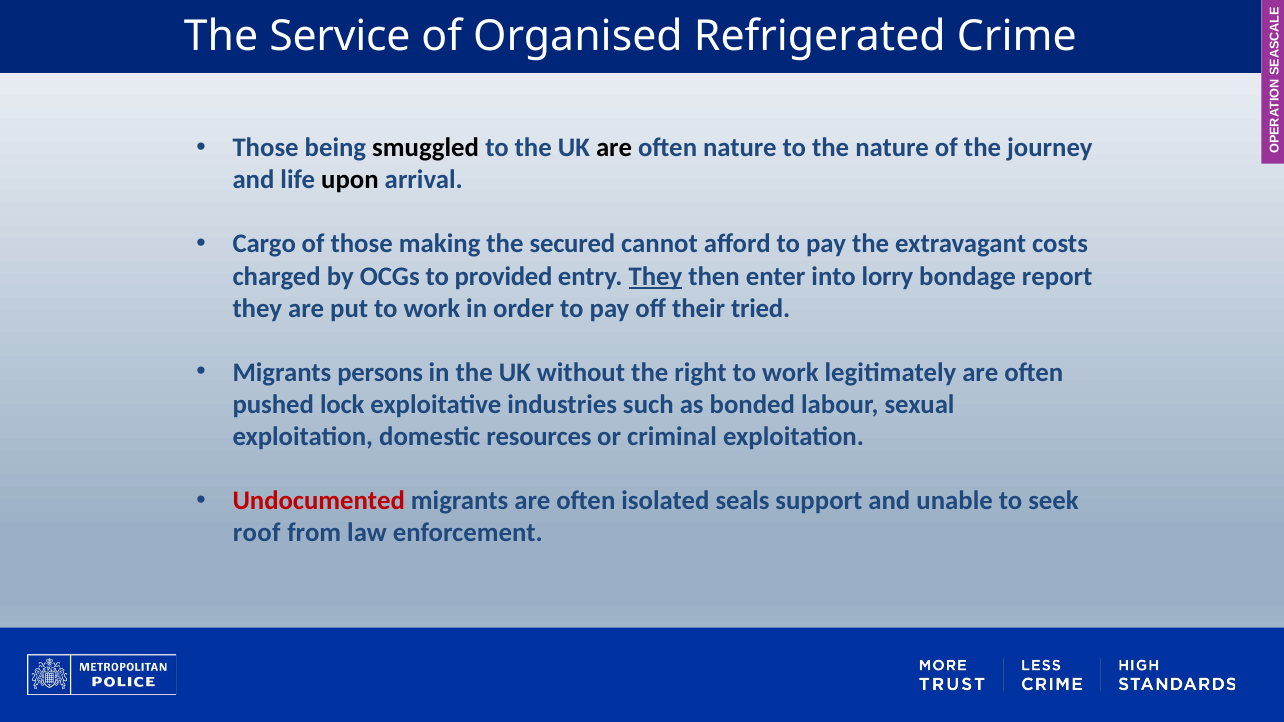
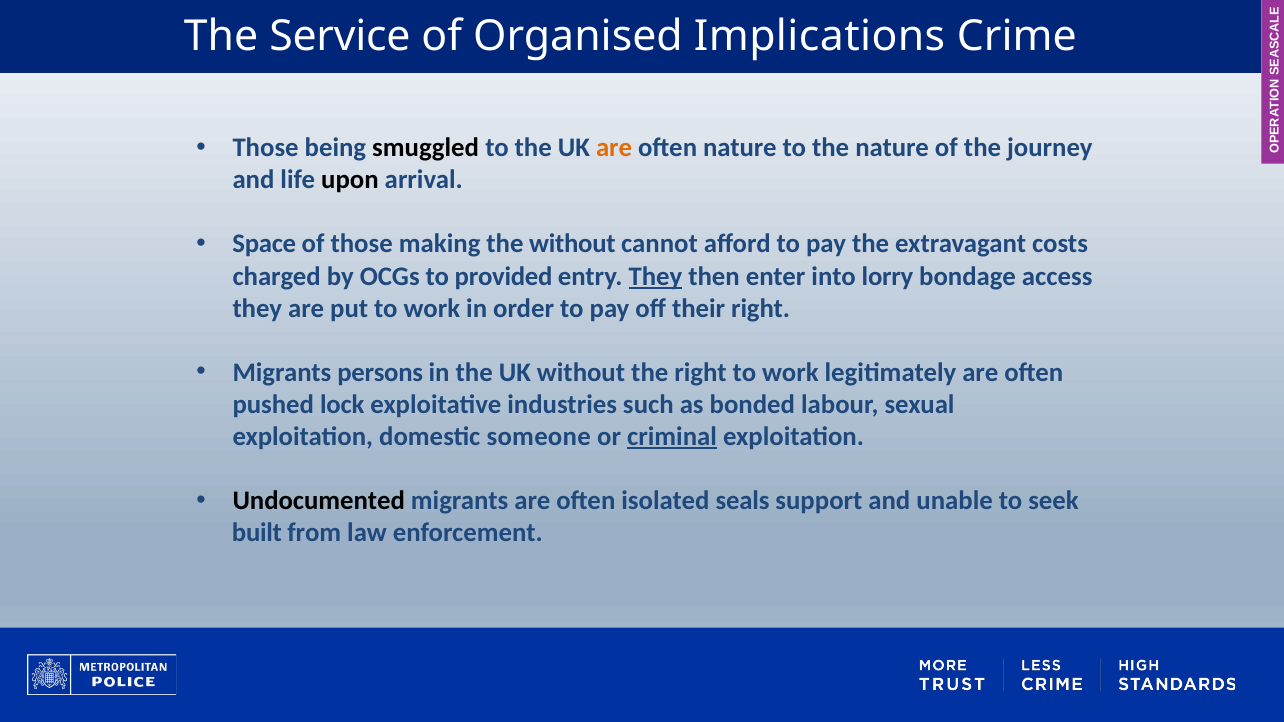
Refrigerated: Refrigerated -> Implications
are at (614, 148) colour: black -> orange
Cargo: Cargo -> Space
the secured: secured -> without
report: report -> access
their tried: tried -> right
resources: resources -> someone
criminal underline: none -> present
Undocumented colour: red -> black
roof: roof -> built
